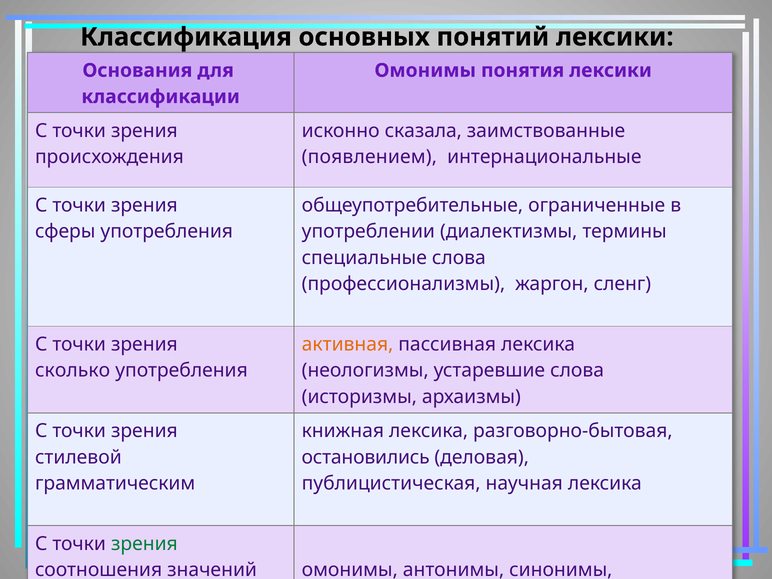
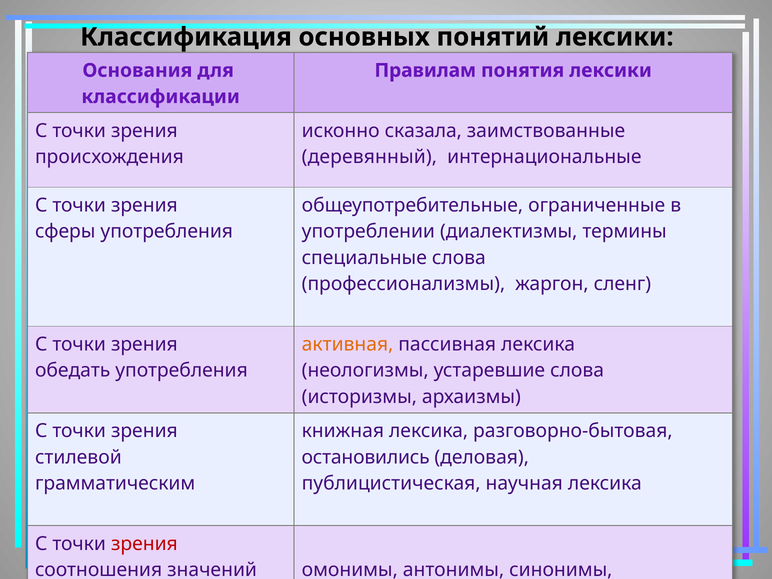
Омонимы at (425, 70): Омонимы -> Правилам
появлением: появлением -> деревянный
сколько: сколько -> обедать
зрения at (144, 544) colour: green -> red
